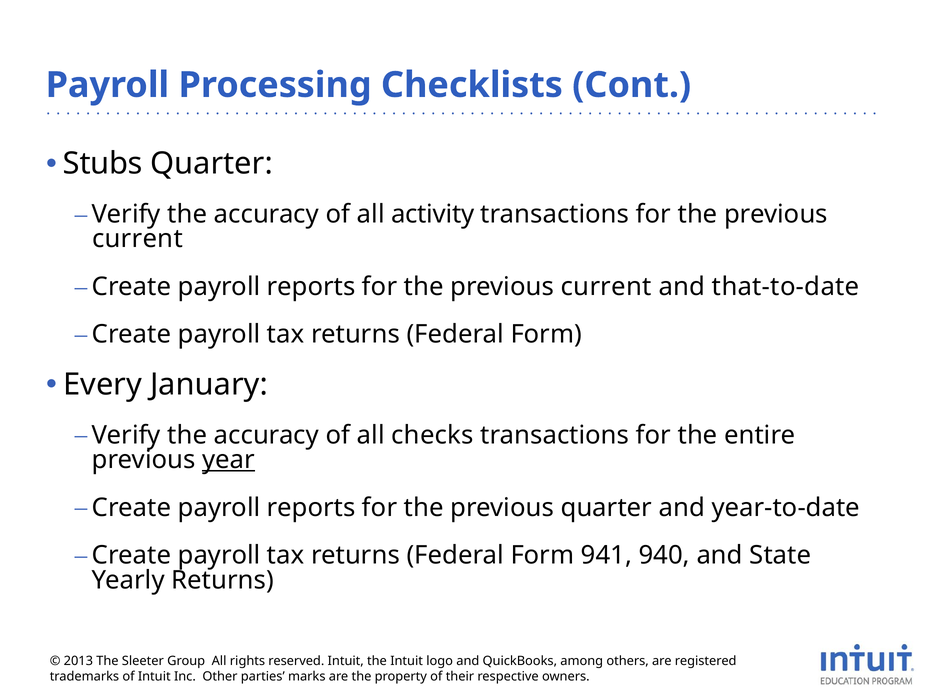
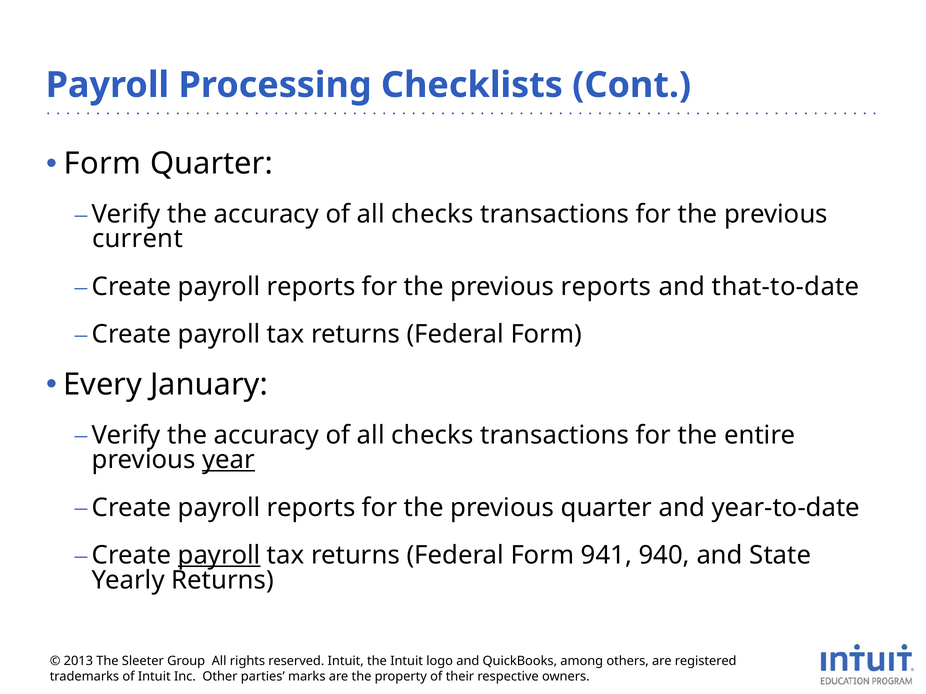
Stubs at (103, 164): Stubs -> Form
activity at (433, 214): activity -> checks
current at (606, 287): current -> reports
payroll at (219, 556) underline: none -> present
